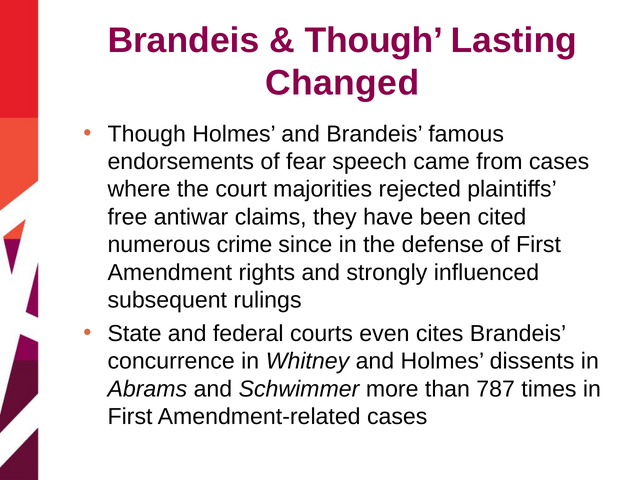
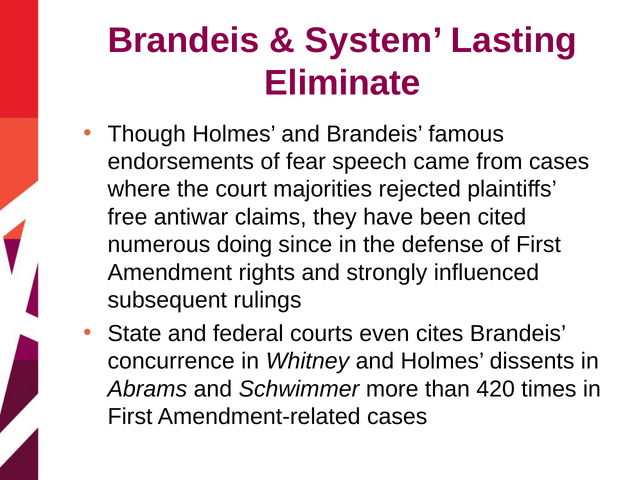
Though at (374, 40): Though -> System
Changed: Changed -> Eliminate
crime: crime -> doing
787: 787 -> 420
